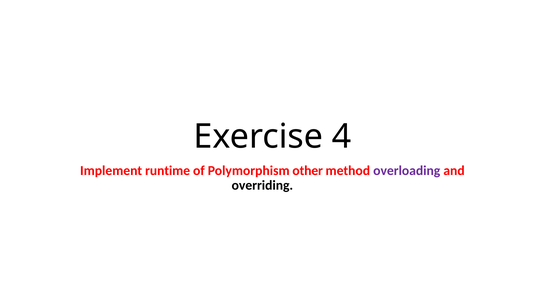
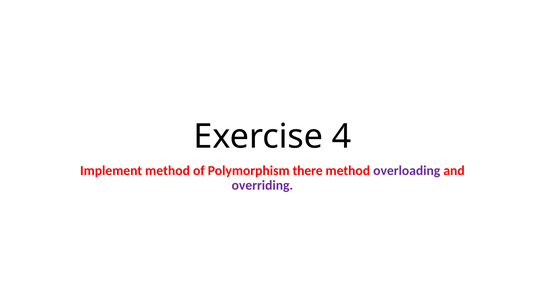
Implement runtime: runtime -> method
other: other -> there
overriding colour: black -> purple
